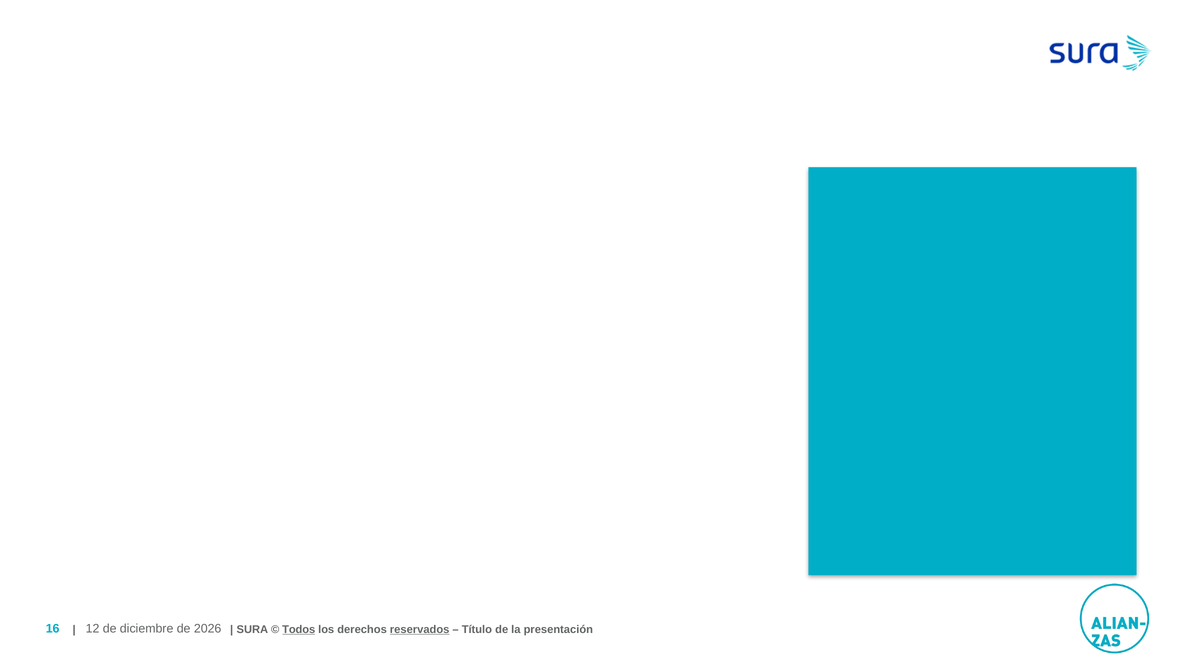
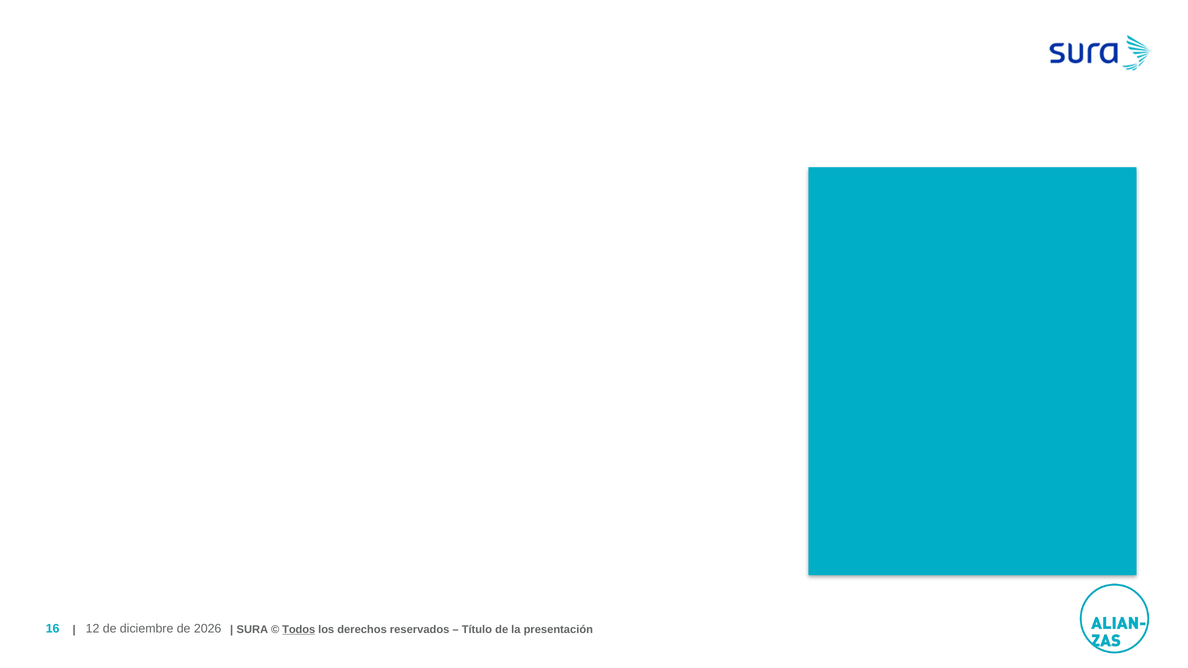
reservados underline: present -> none
